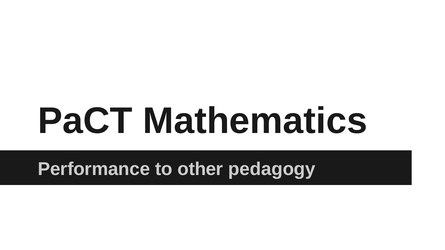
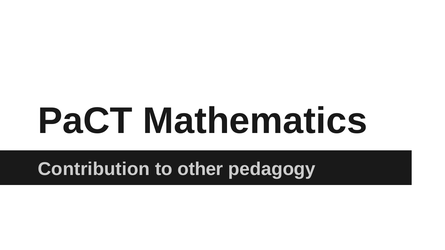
Performance: Performance -> Contribution
